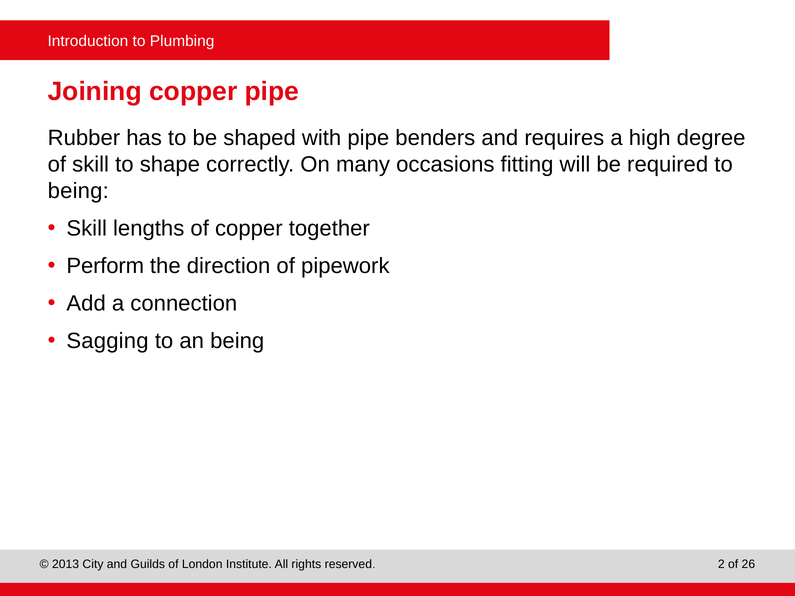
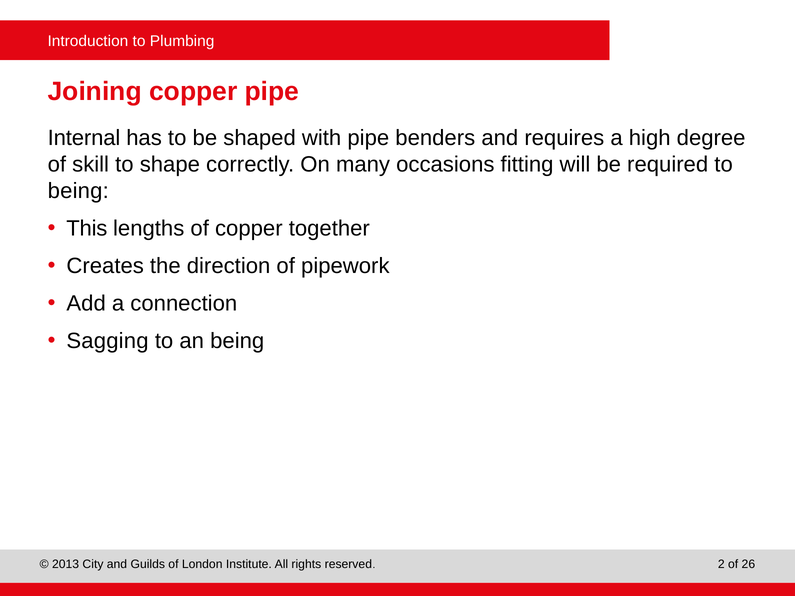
Rubber: Rubber -> Internal
Skill at (87, 229): Skill -> This
Perform: Perform -> Creates
